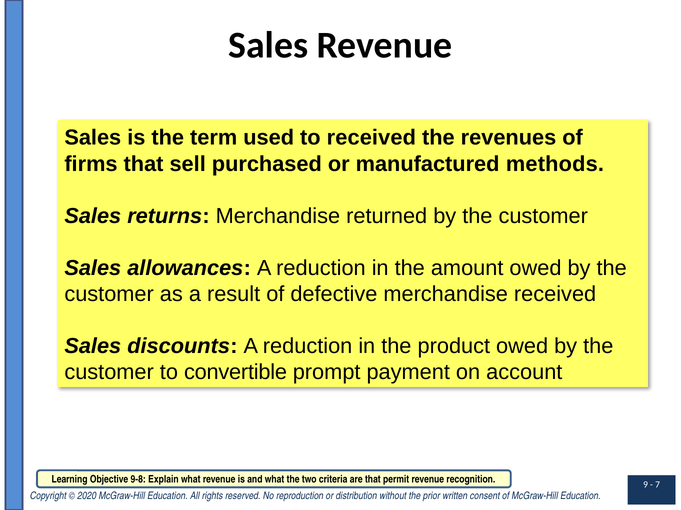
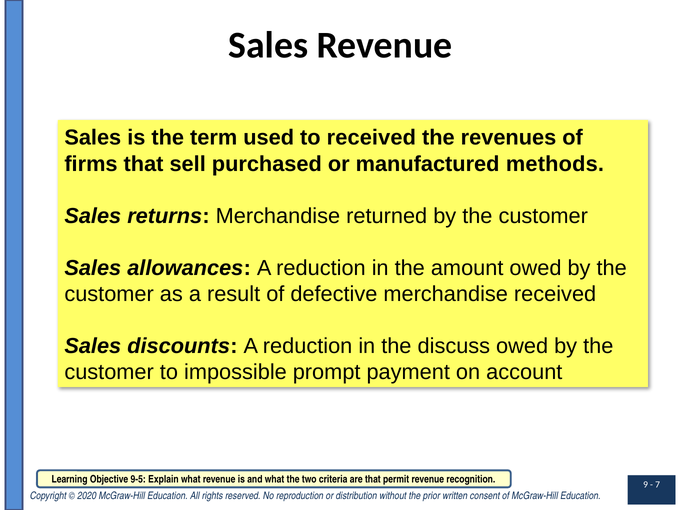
product: product -> discuss
convertible: convertible -> impossible
9-8: 9-8 -> 9-5
